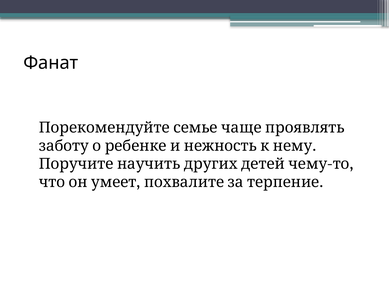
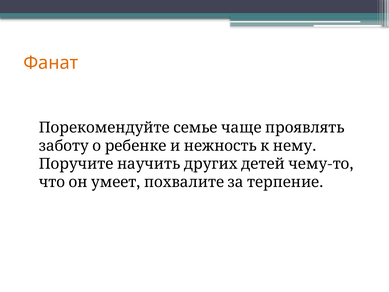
Фанат colour: black -> orange
